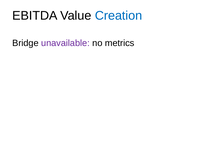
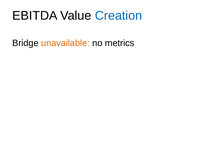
unavailable colour: purple -> orange
